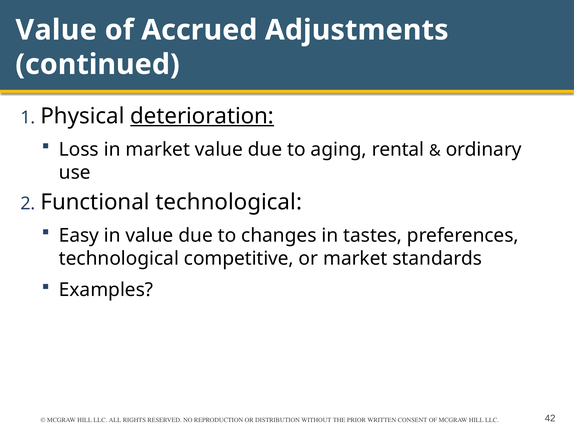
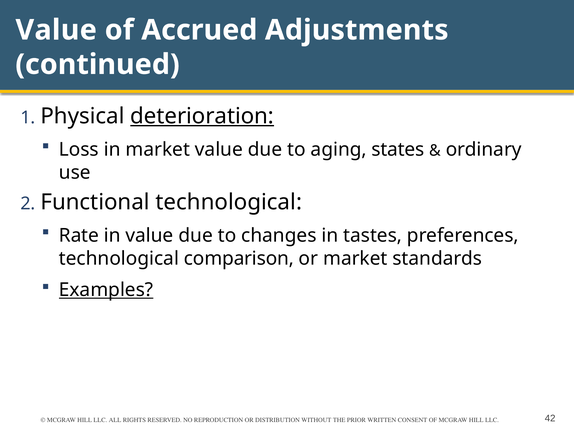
rental: rental -> states
Easy: Easy -> Rate
competitive: competitive -> comparison
Examples underline: none -> present
